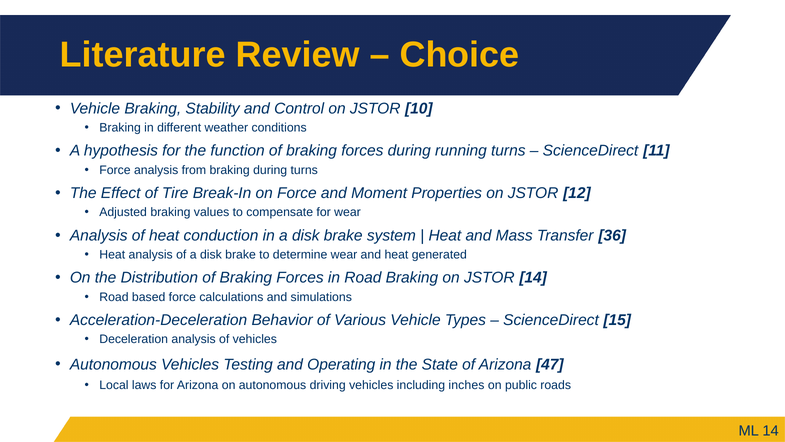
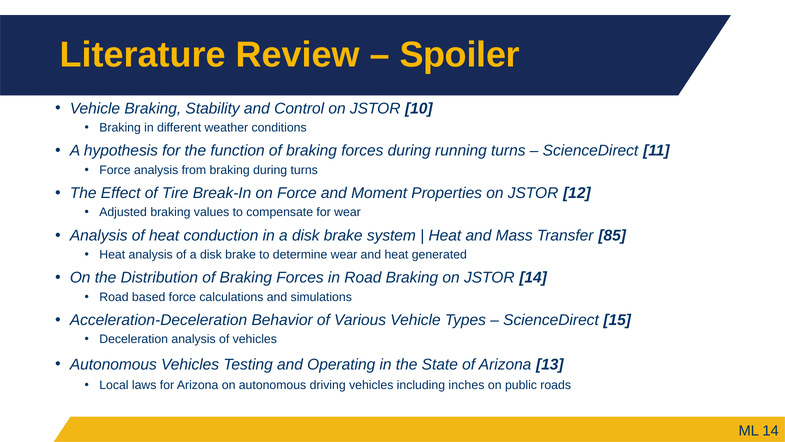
Choice: Choice -> Spoiler
36: 36 -> 85
47: 47 -> 13
